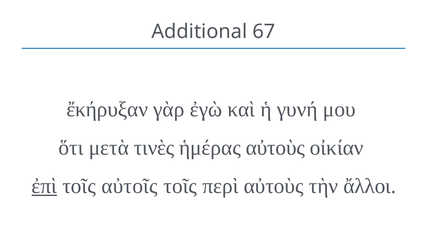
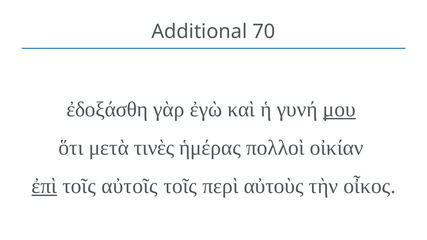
67: 67 -> 70
ἔκήρυξαν: ἔκήρυξαν -> ἐδοξάσθη
μου underline: none -> present
ἡμέρας αὐτοὺς: αὐτοὺς -> πολλοὶ
ἄλλοι: ἄλλοι -> οἶκος
